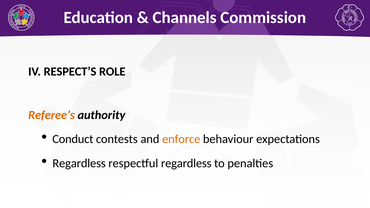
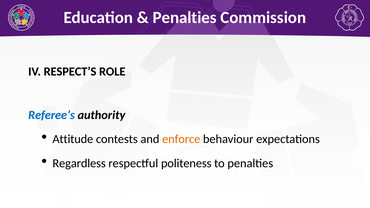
Channels at (185, 18): Channels -> Penalties
Referee’s colour: orange -> blue
Conduct: Conduct -> Attitude
respectful regardless: regardless -> politeness
